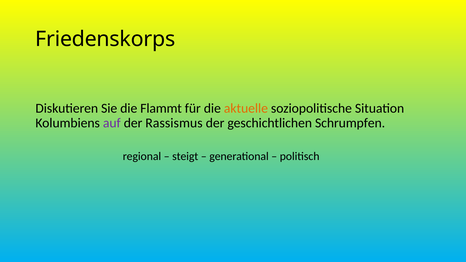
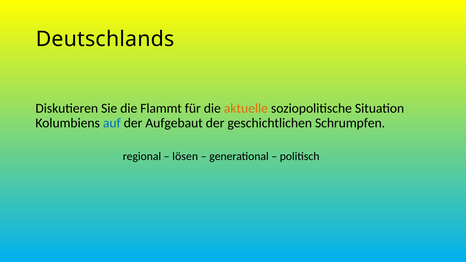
Friedenskorps: Friedenskorps -> Deutschlands
auf colour: purple -> blue
Rassismus: Rassismus -> Aufgebaut
steigt: steigt -> lösen
